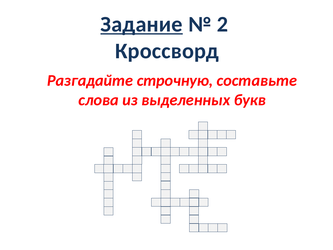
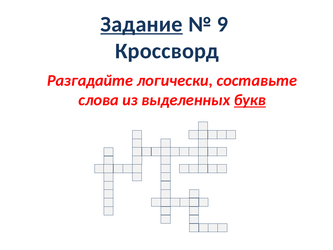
2: 2 -> 9
строчную: строчную -> логически
букв underline: none -> present
